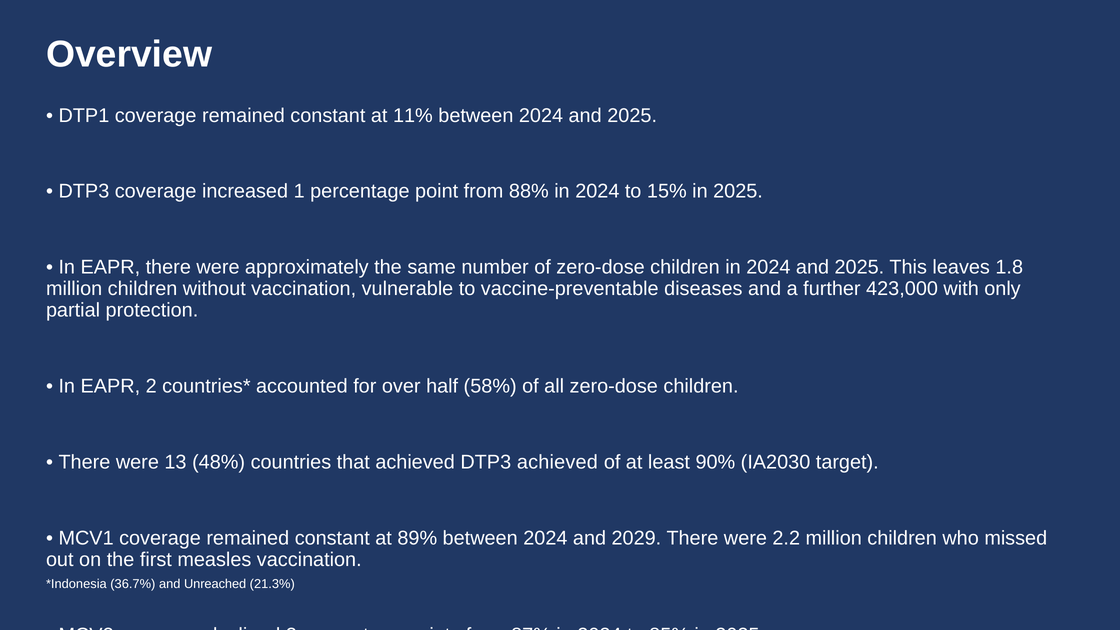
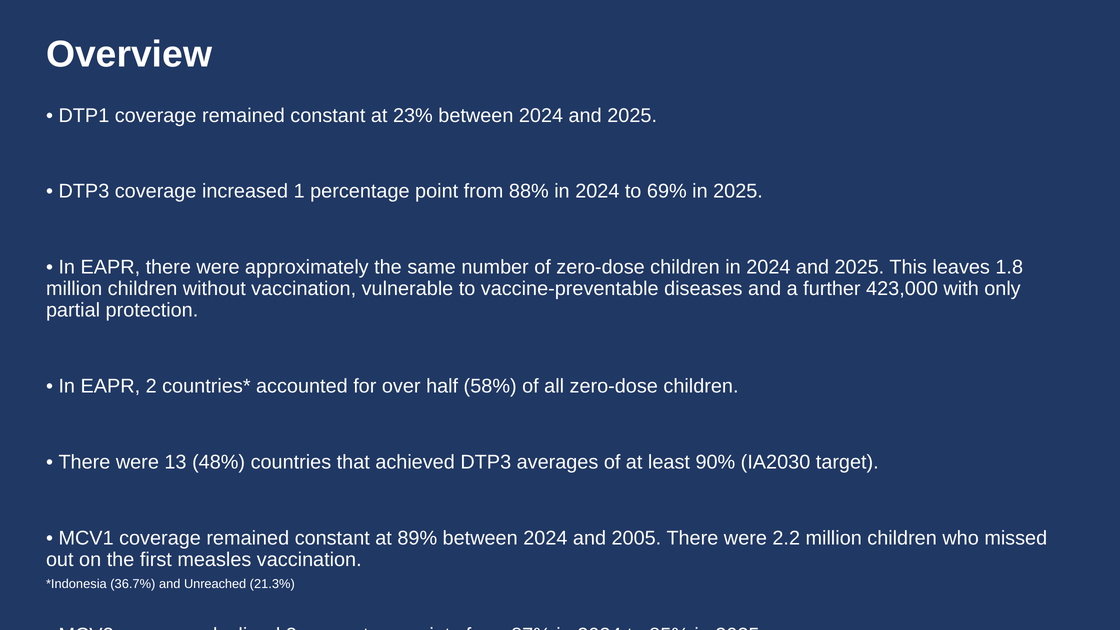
11%: 11% -> 23%
15%: 15% -> 69%
DTP3 achieved: achieved -> averages
2029: 2029 -> 2005
